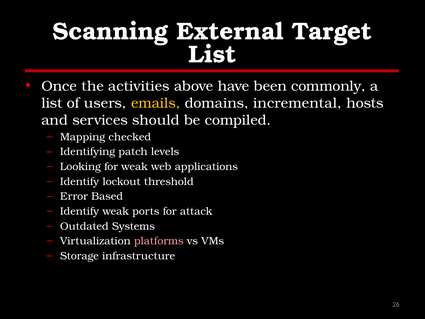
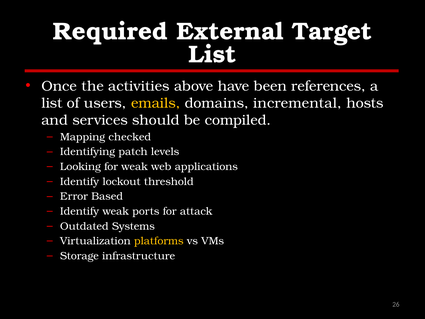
Scanning: Scanning -> Required
commonly: commonly -> references
platforms colour: pink -> yellow
